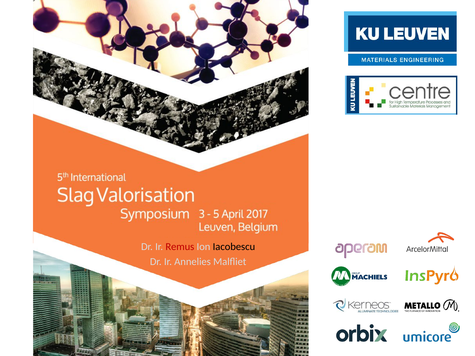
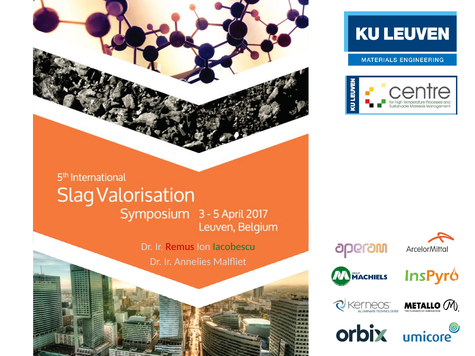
Iacobescu colour: black -> green
